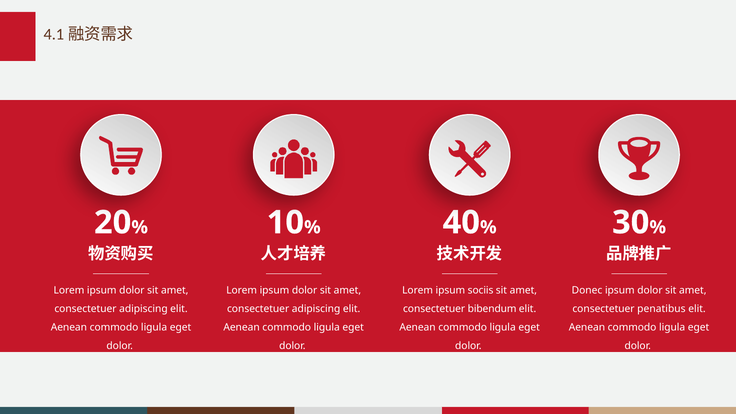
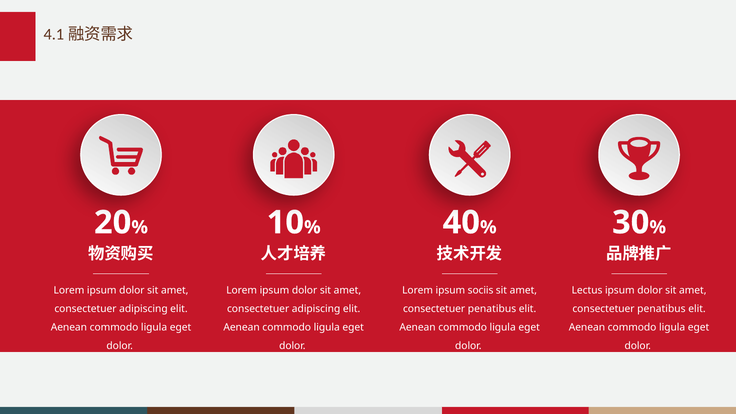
Donec: Donec -> Lectus
bibendum at (492, 309): bibendum -> penatibus
